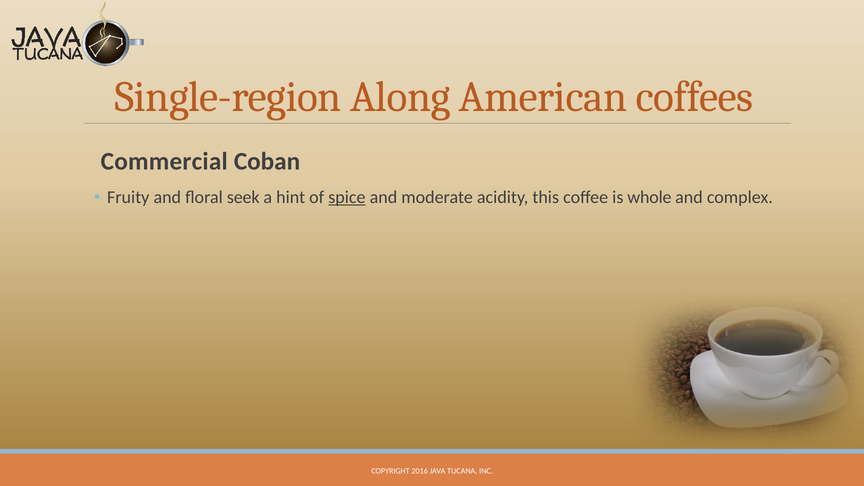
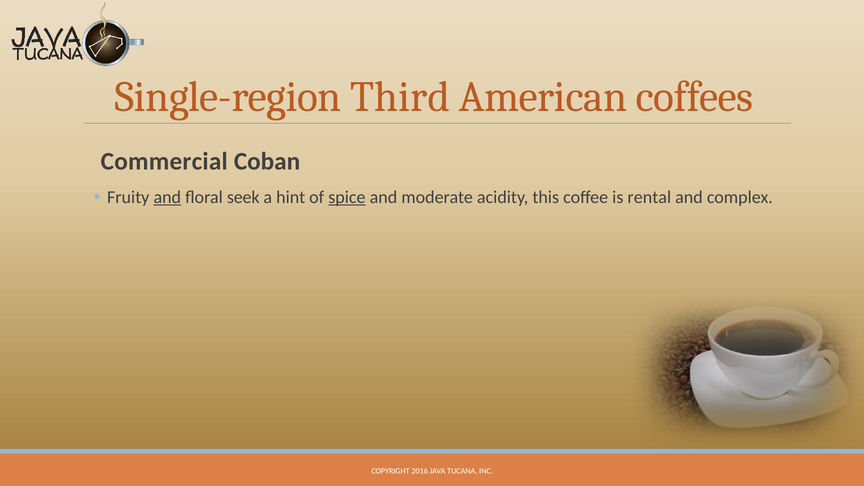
Along: Along -> Third
and at (167, 197) underline: none -> present
whole: whole -> rental
